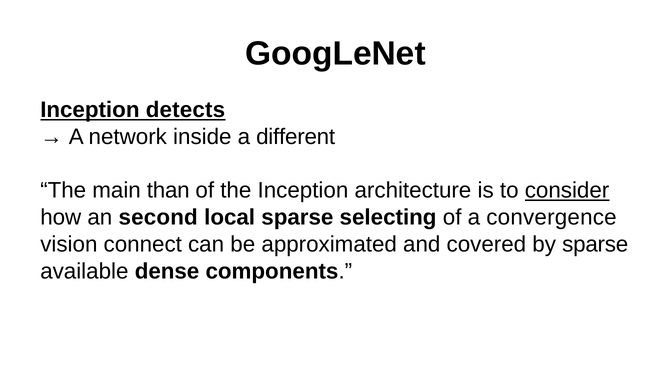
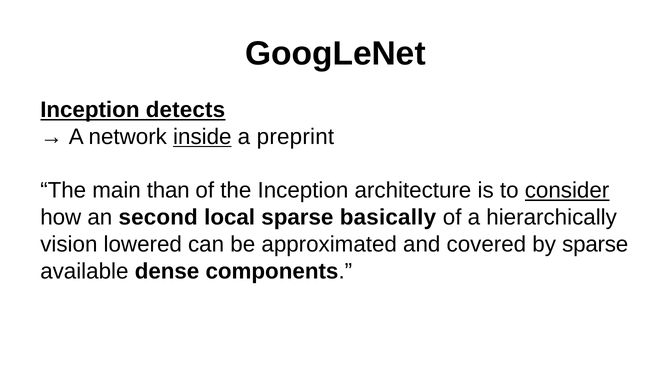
inside underline: none -> present
different: different -> preprint
selecting: selecting -> basically
convergence: convergence -> hierarchically
connect: connect -> lowered
